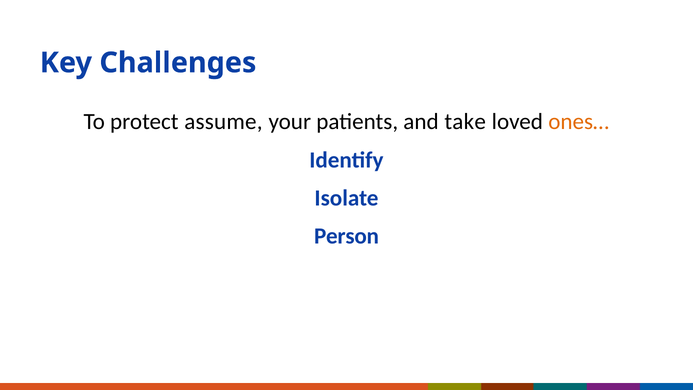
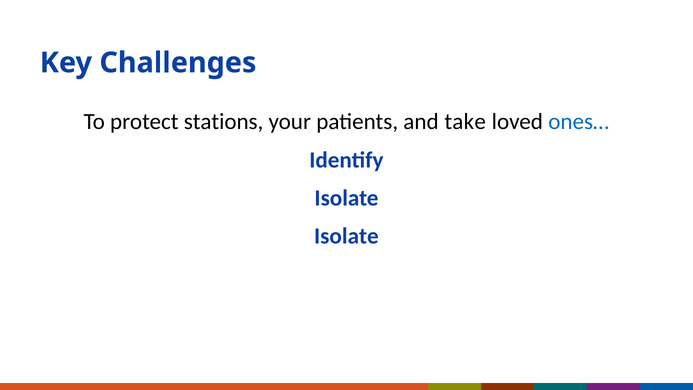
assume: assume -> stations
ones… colour: orange -> blue
Person at (347, 236): Person -> Isolate
